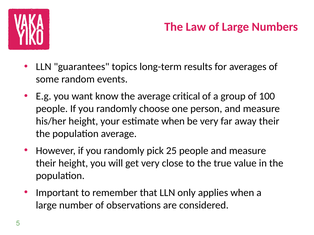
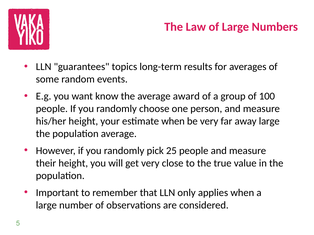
critical: critical -> award
away their: their -> large
